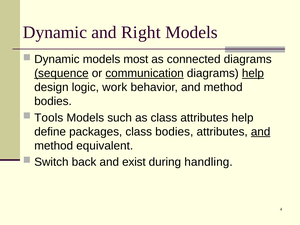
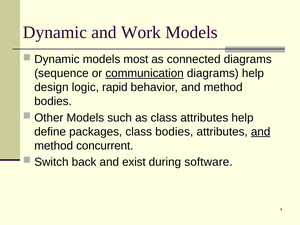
Right: Right -> Work
sequence underline: present -> none
help at (253, 73) underline: present -> none
work: work -> rapid
Tools: Tools -> Other
equivalent: equivalent -> concurrent
handling: handling -> software
